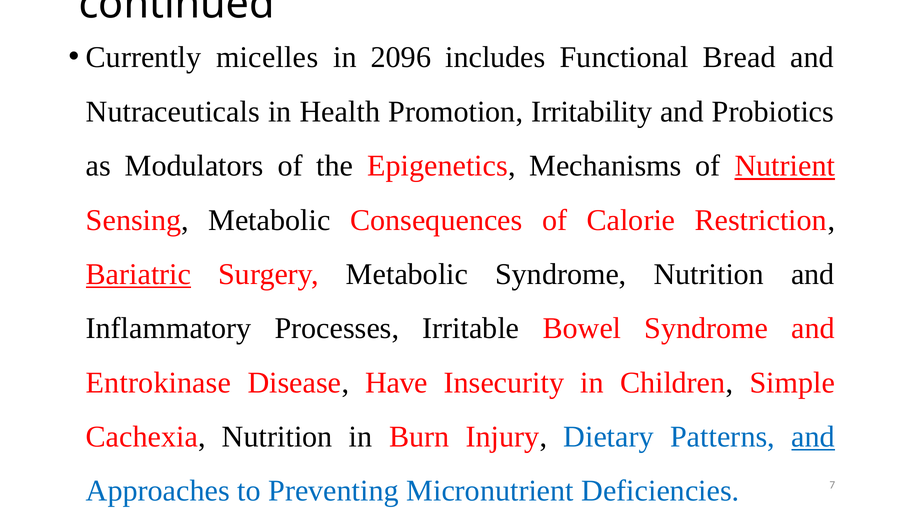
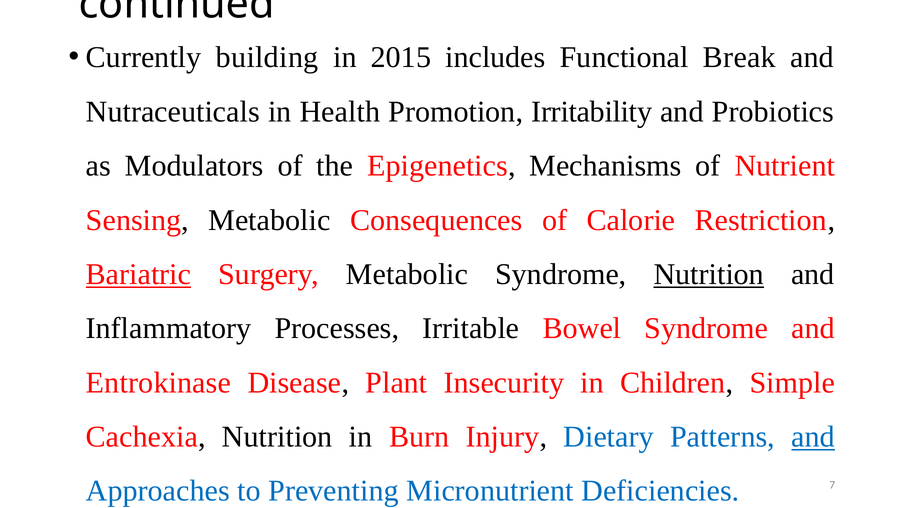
micelles: micelles -> building
2096: 2096 -> 2015
Bread: Bread -> Break
Nutrient underline: present -> none
Nutrition at (709, 275) underline: none -> present
Have: Have -> Plant
